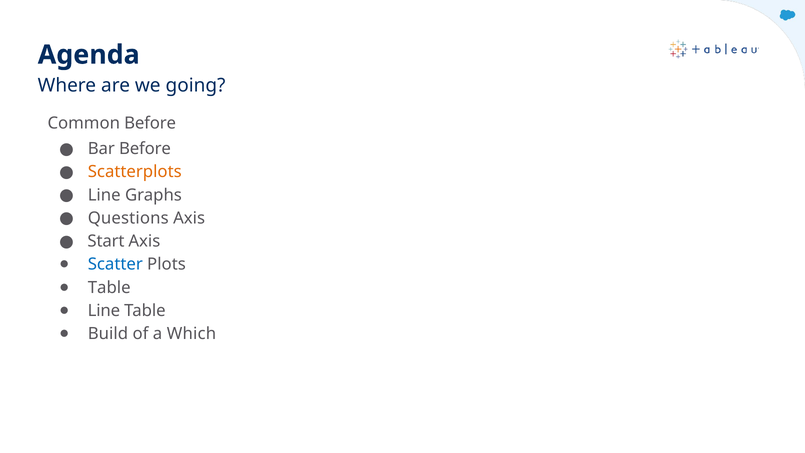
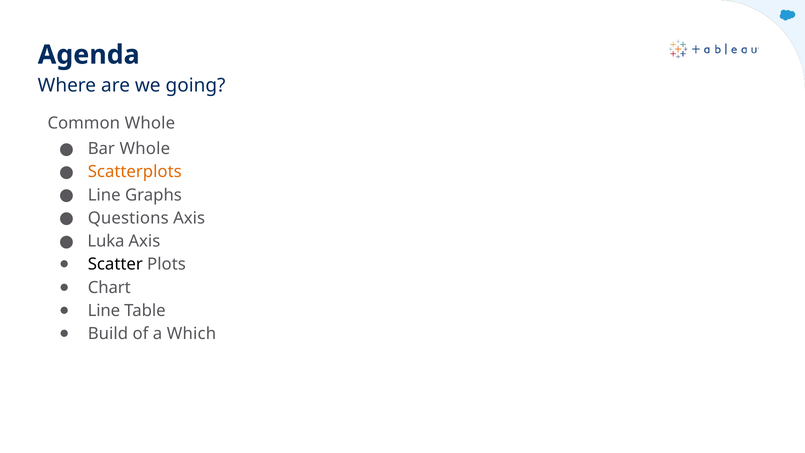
Common Before: Before -> Whole
Bar Before: Before -> Whole
Start: Start -> Luka
Scatter colour: blue -> black
Table at (109, 287): Table -> Chart
